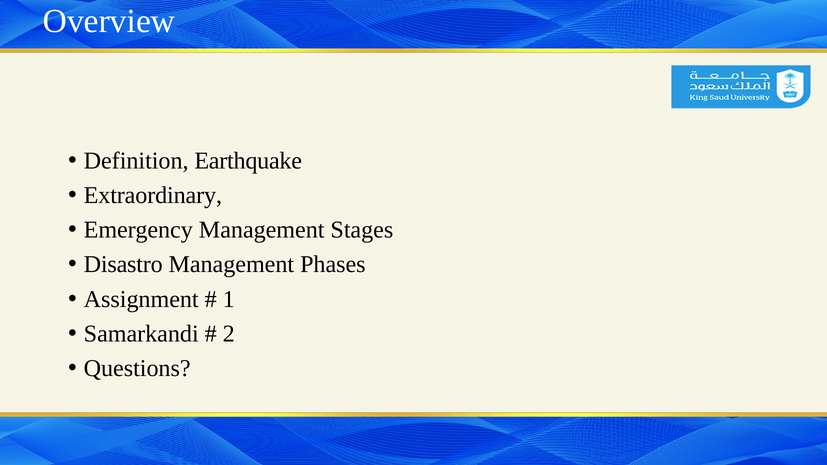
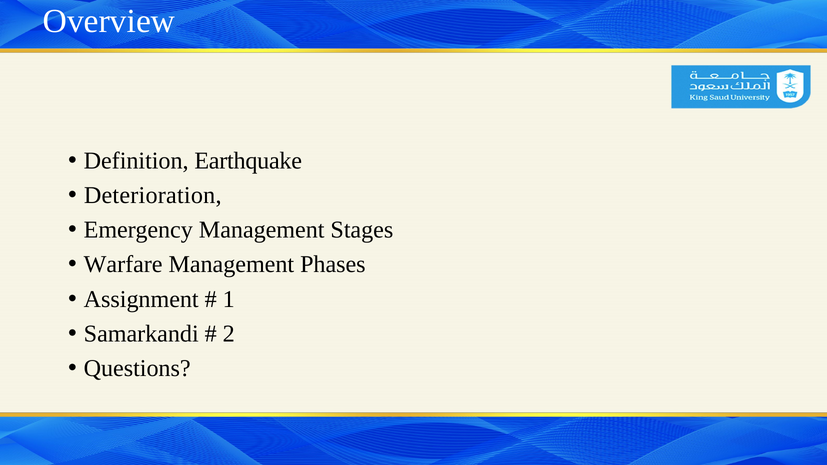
Extraordinary: Extraordinary -> Deterioration
Disastro: Disastro -> Warfare
